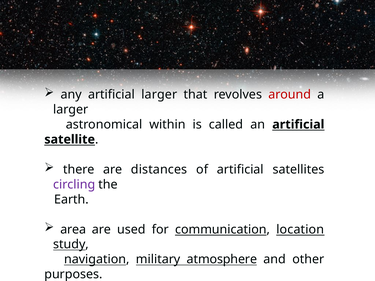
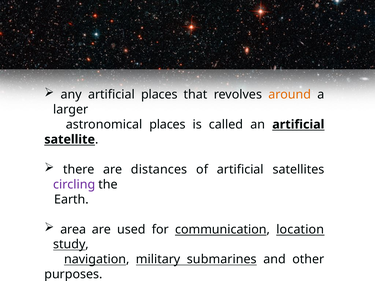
artificial larger: larger -> places
around at (290, 95) colour: red -> orange
astronomical within: within -> places
atmosphere: atmosphere -> submarines
